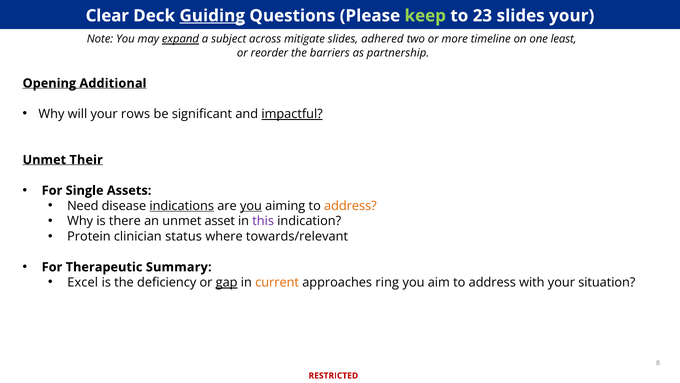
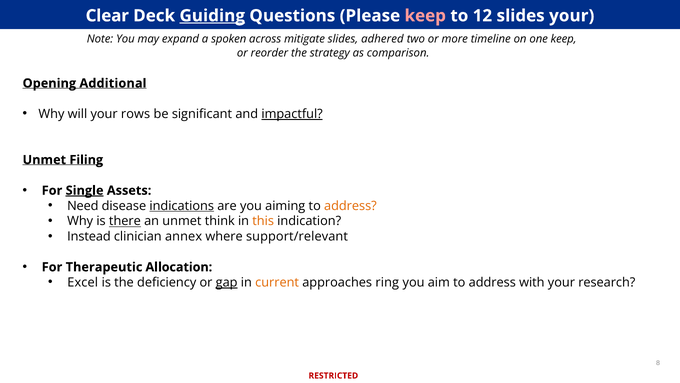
keep at (425, 16) colour: light green -> pink
23: 23 -> 12
expand underline: present -> none
subject: subject -> spoken
one least: least -> keep
barriers: barriers -> strategy
partnership: partnership -> comparison
Their: Their -> Filing
Single underline: none -> present
you at (251, 206) underline: present -> none
there underline: none -> present
asset: asset -> think
this colour: purple -> orange
Protein: Protein -> Instead
status: status -> annex
towards/relevant: towards/relevant -> support/relevant
Summary: Summary -> Allocation
situation: situation -> research
